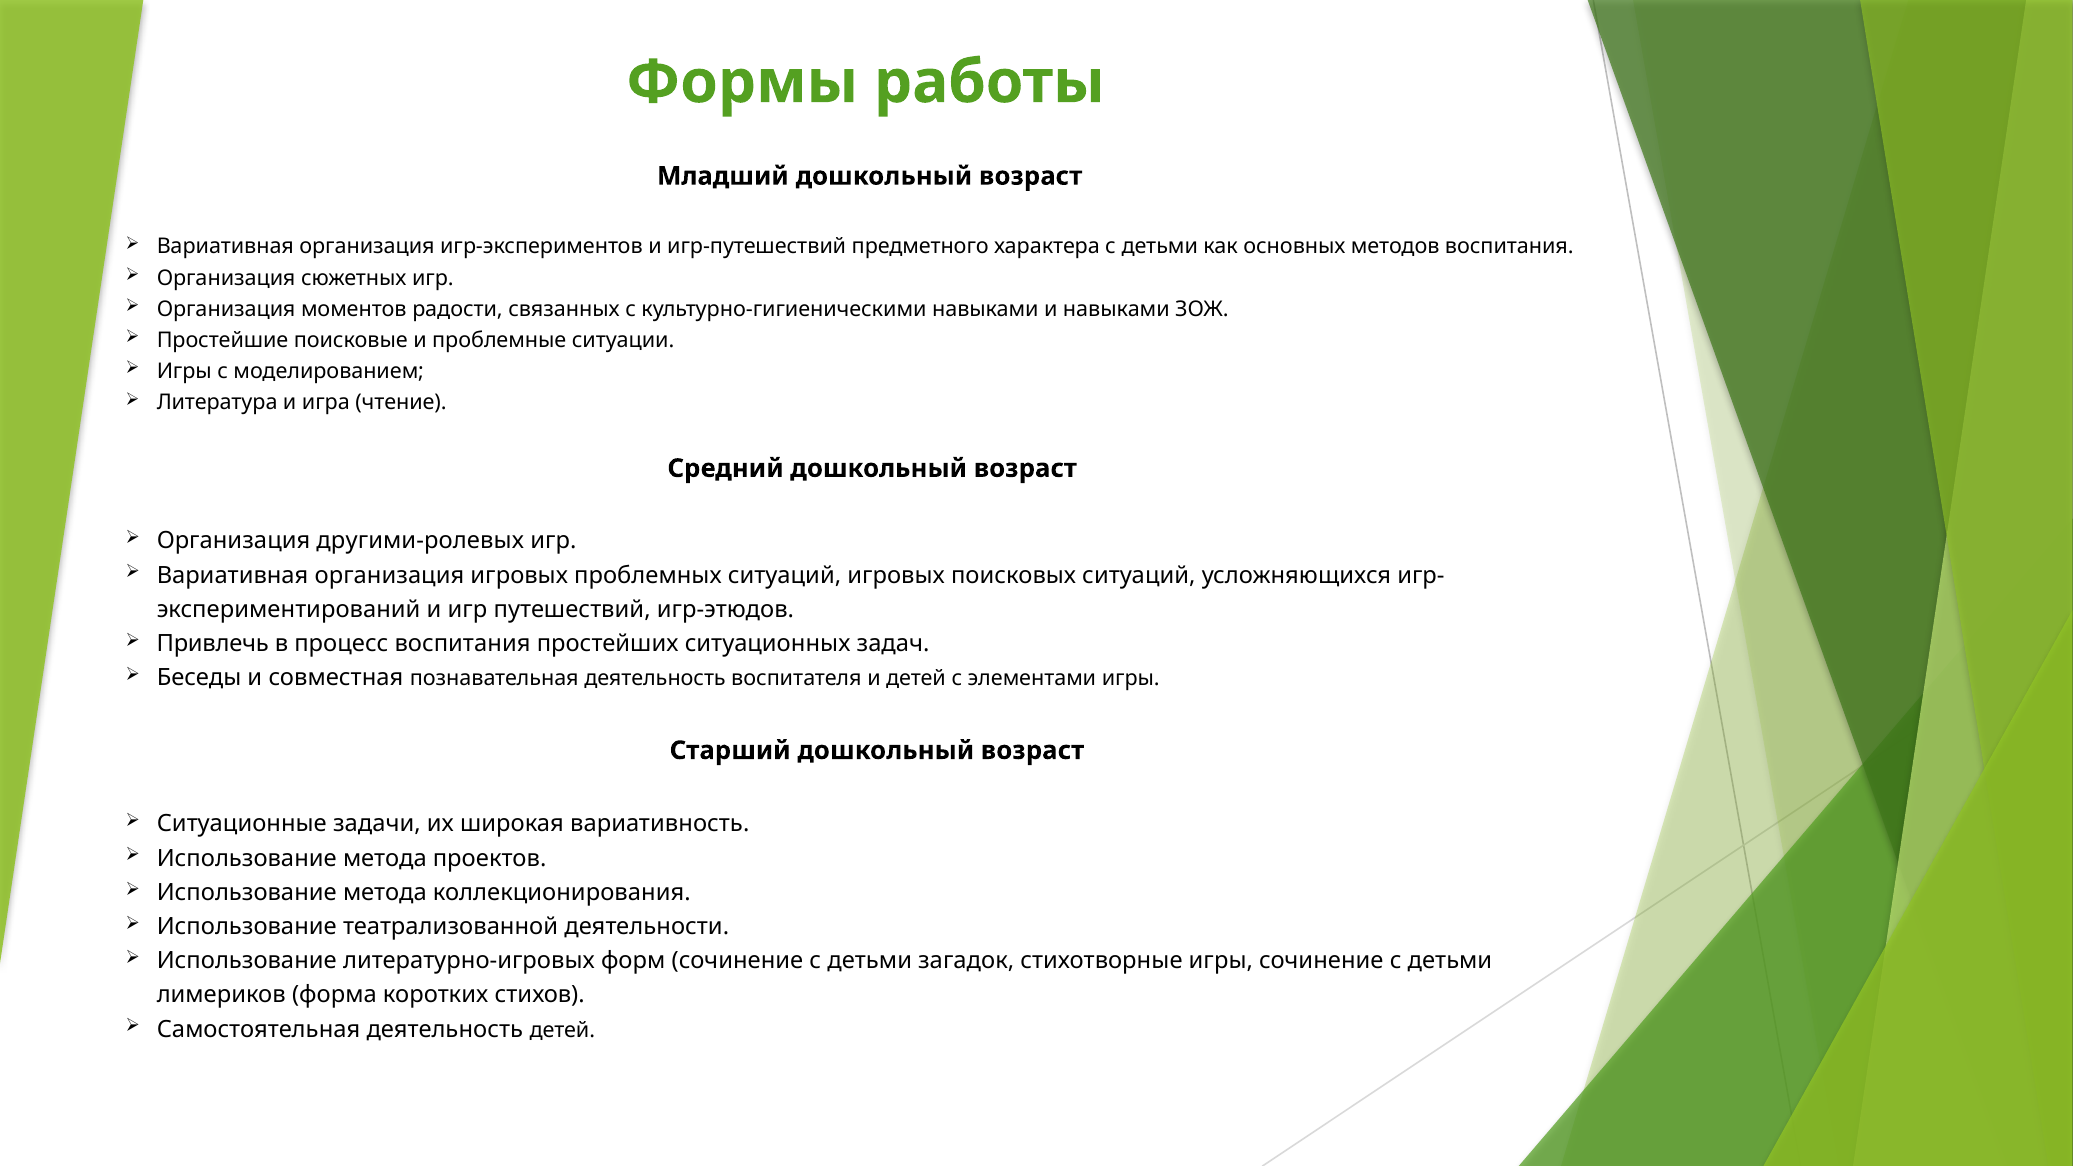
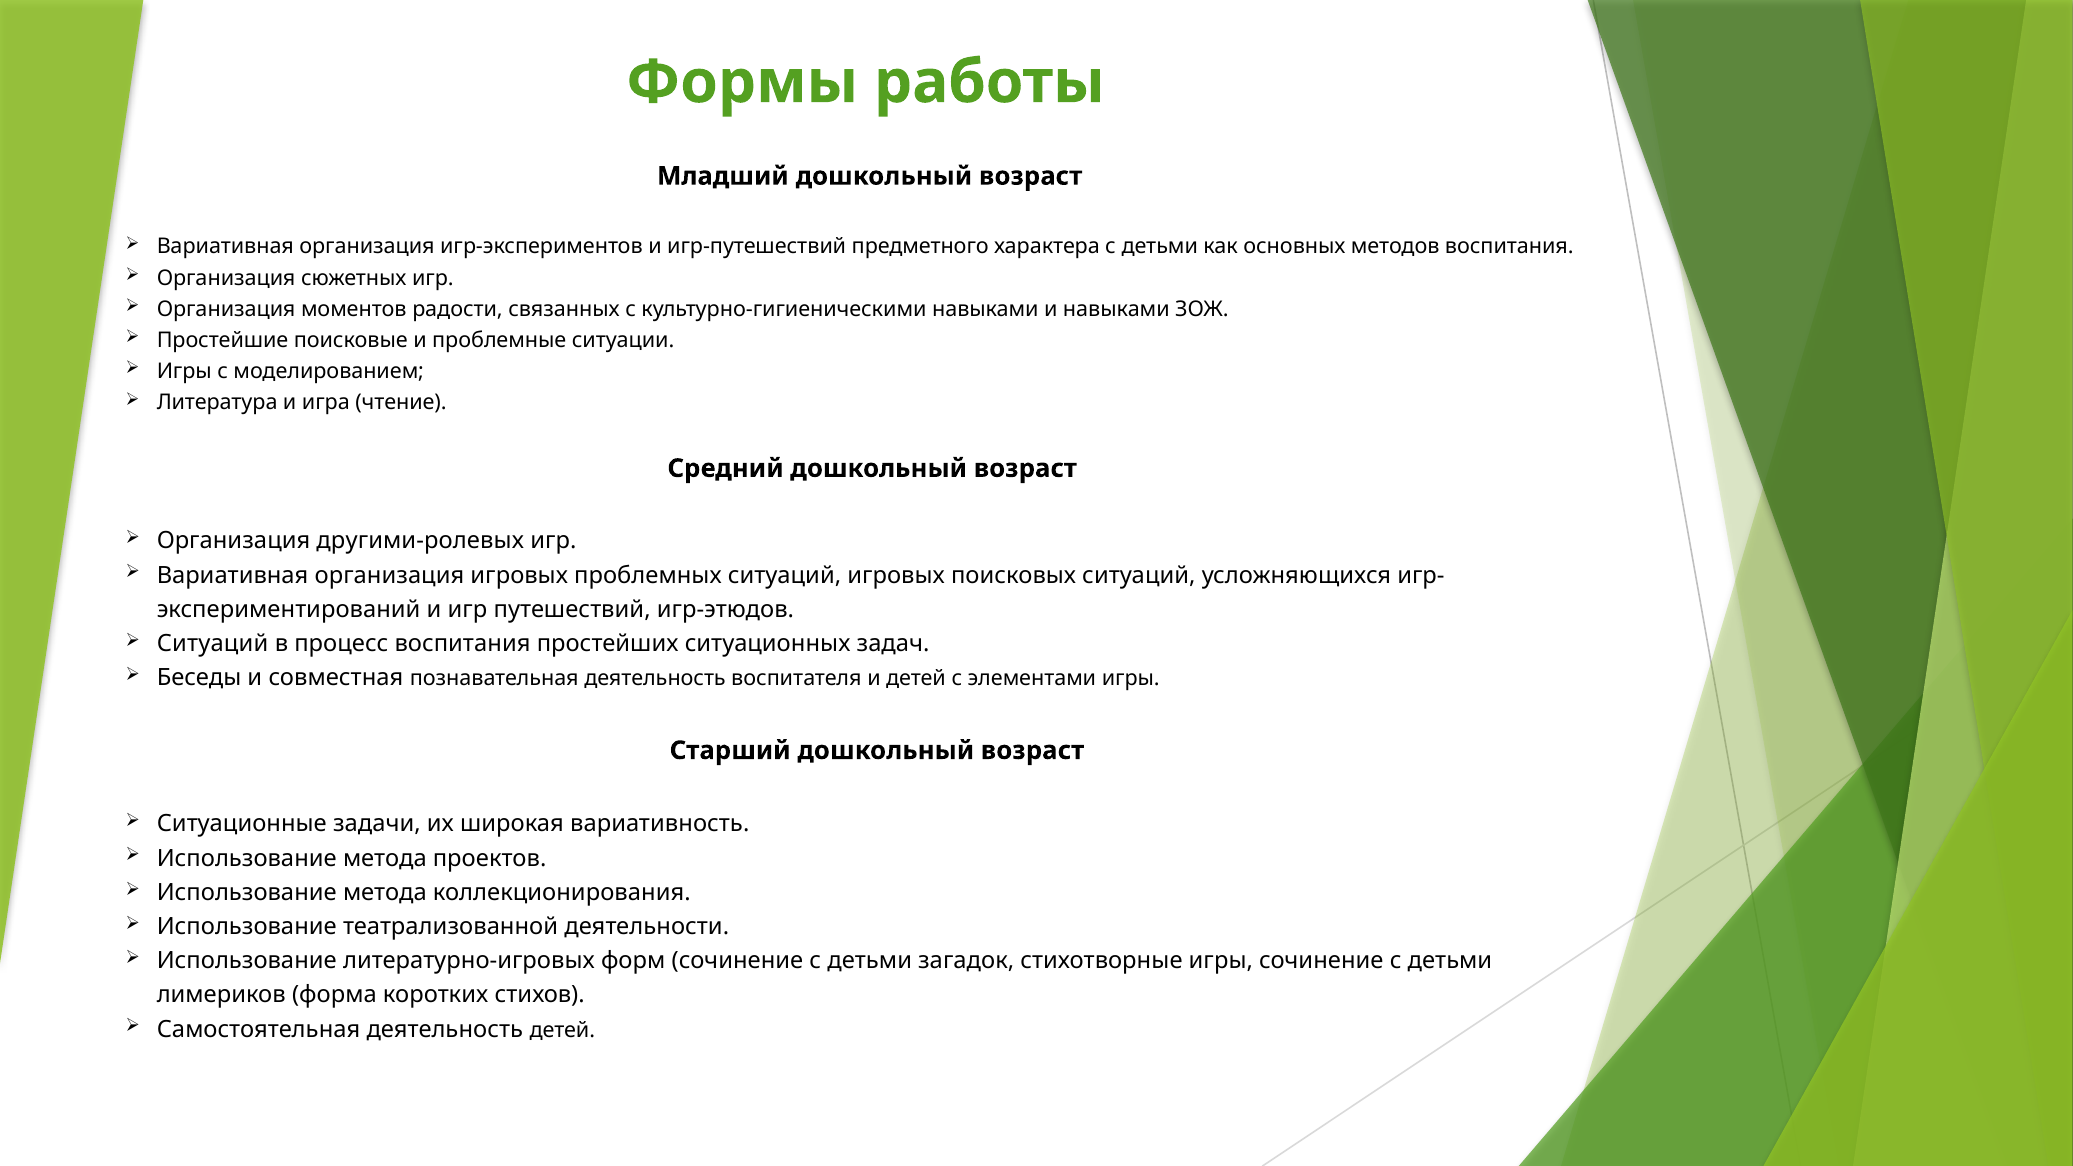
Привлечь at (213, 644): Привлечь -> Ситуаций
